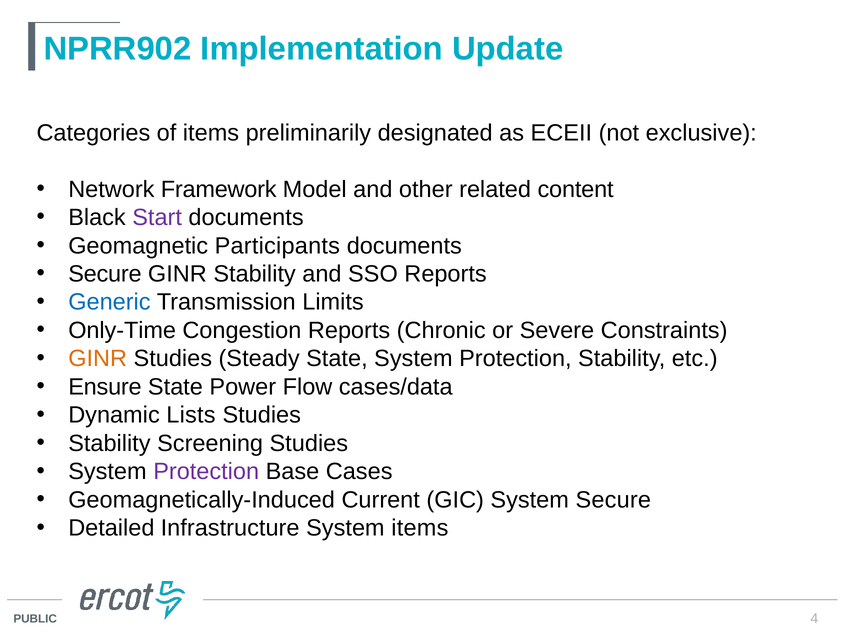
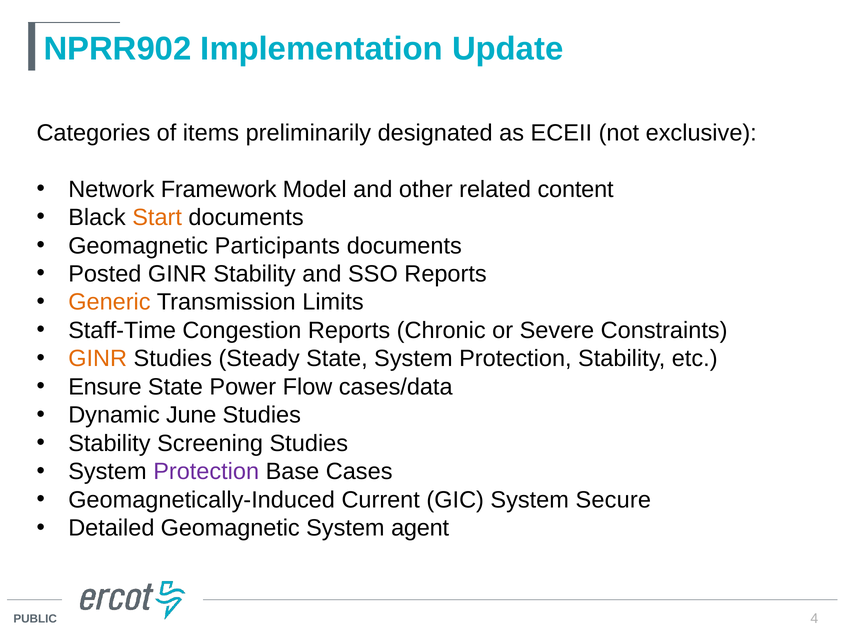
Start colour: purple -> orange
Secure at (105, 274): Secure -> Posted
Generic colour: blue -> orange
Only-Time: Only-Time -> Staff-Time
Lists: Lists -> June
Detailed Infrastructure: Infrastructure -> Geomagnetic
System items: items -> agent
